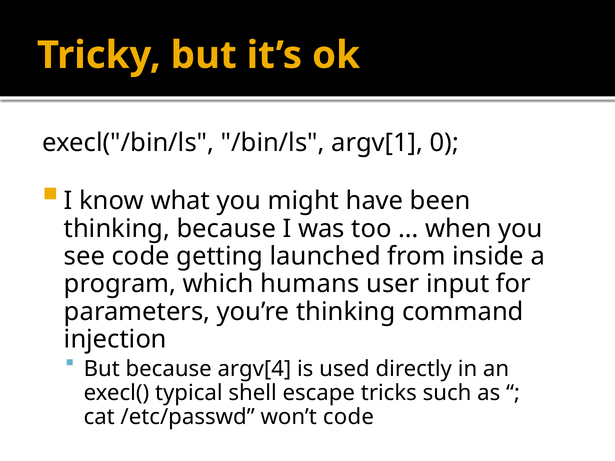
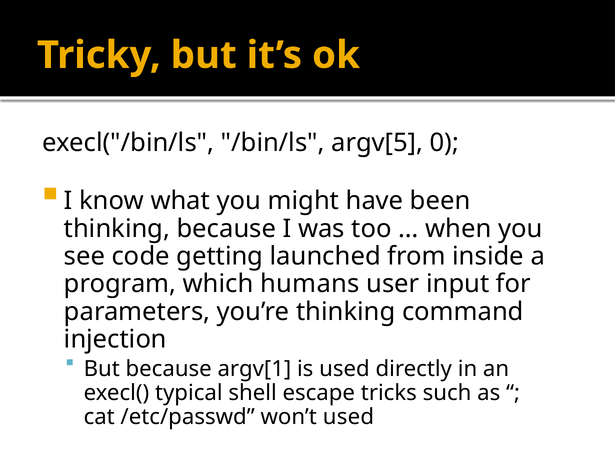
argv[1: argv[1 -> argv[5
argv[4: argv[4 -> argv[1
won’t code: code -> used
